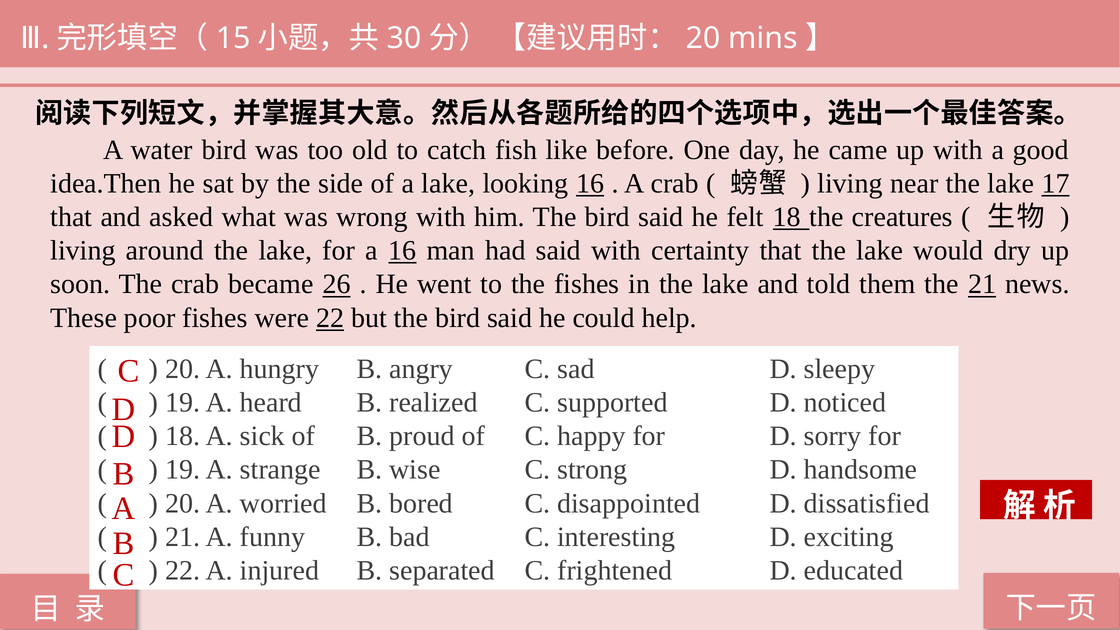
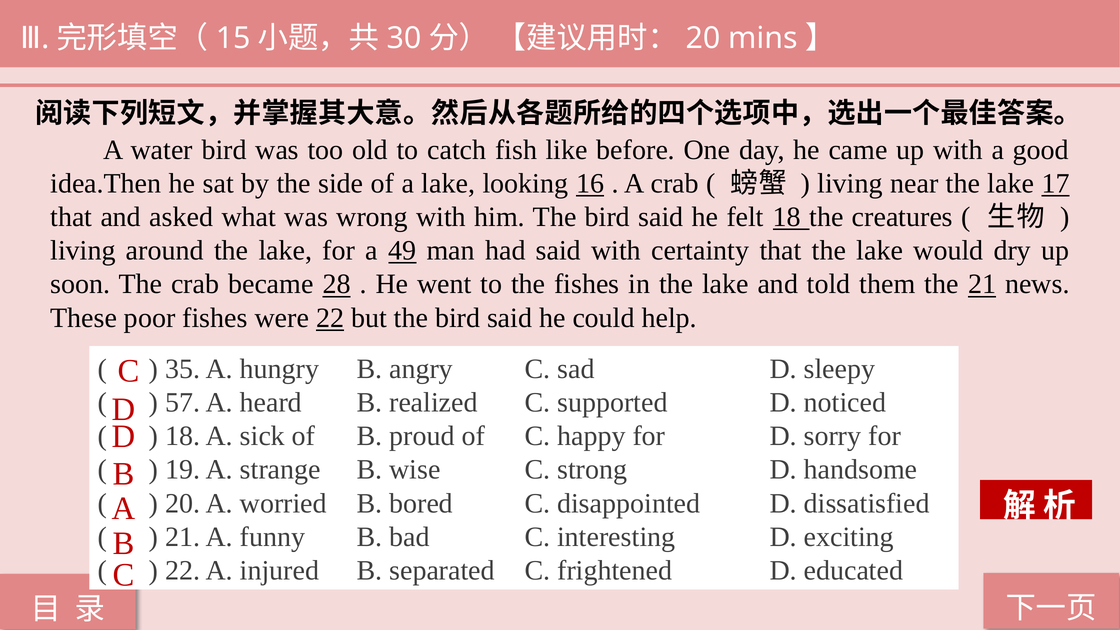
a 16: 16 -> 49
26: 26 -> 28
20 at (183, 369): 20 -> 35
19 at (183, 403): 19 -> 57
